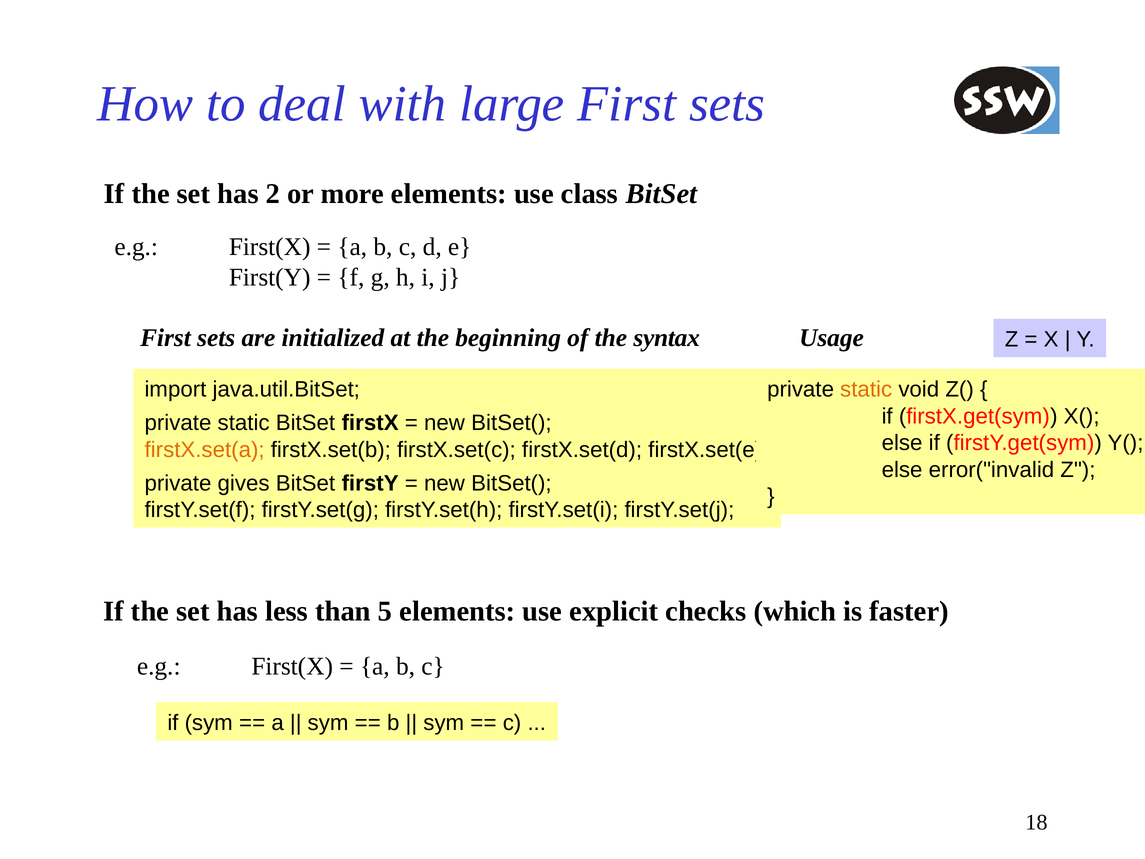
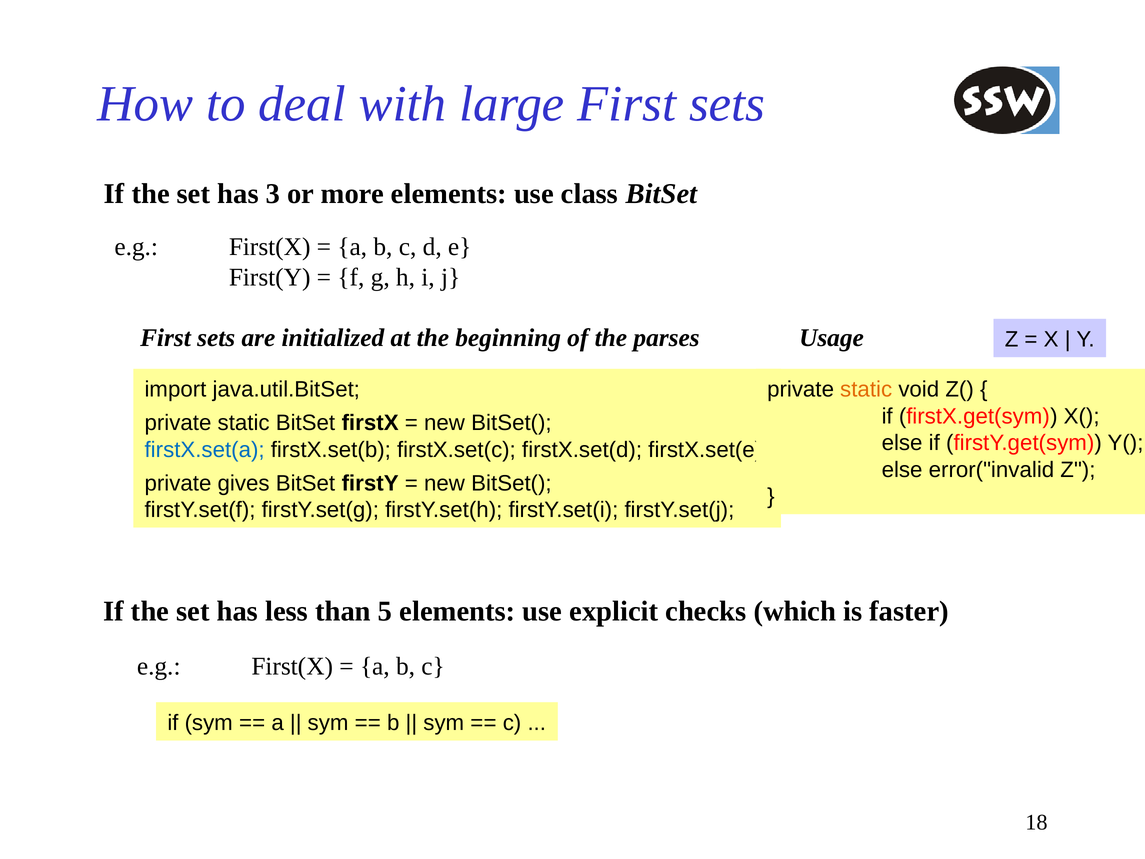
2: 2 -> 3
syntax: syntax -> parses
firstX.set(a colour: orange -> blue
